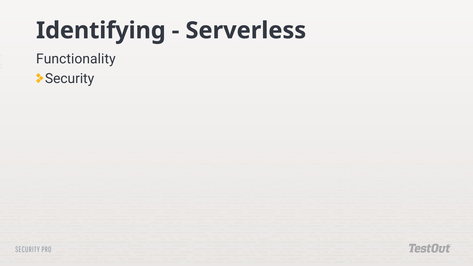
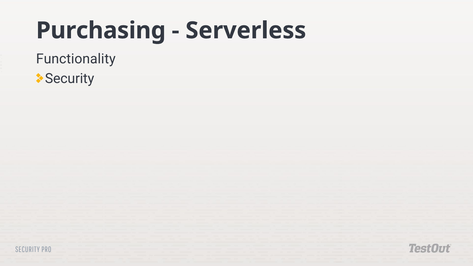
Identifying: Identifying -> Purchasing
